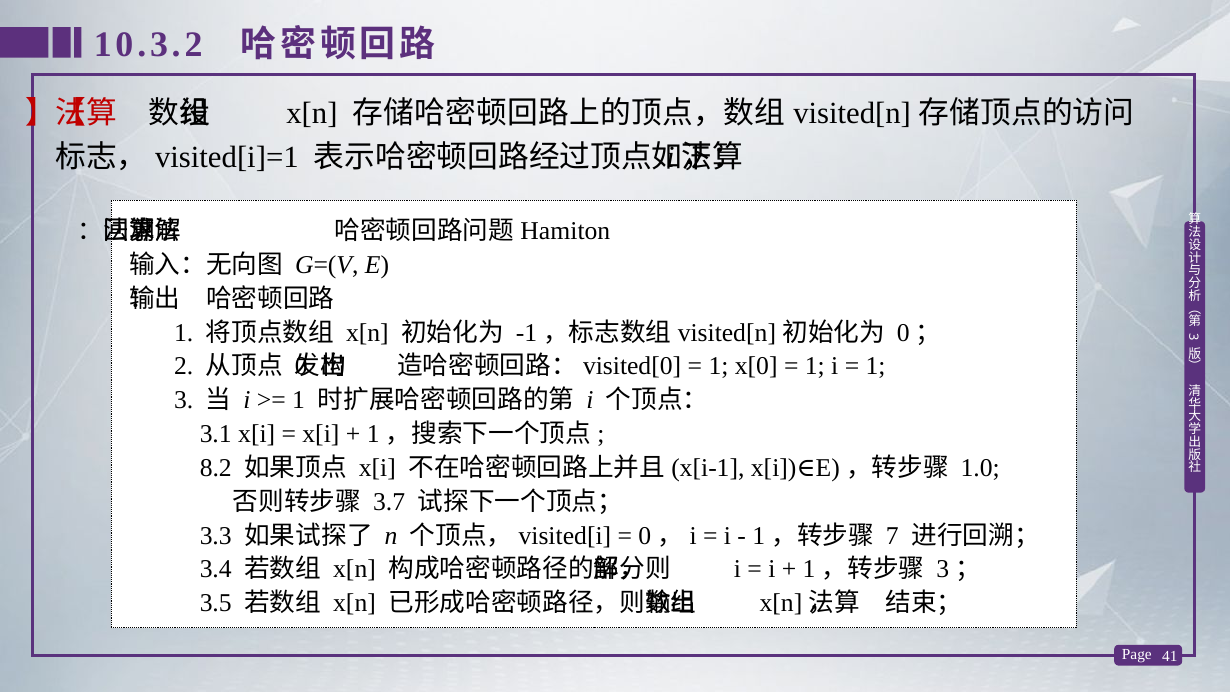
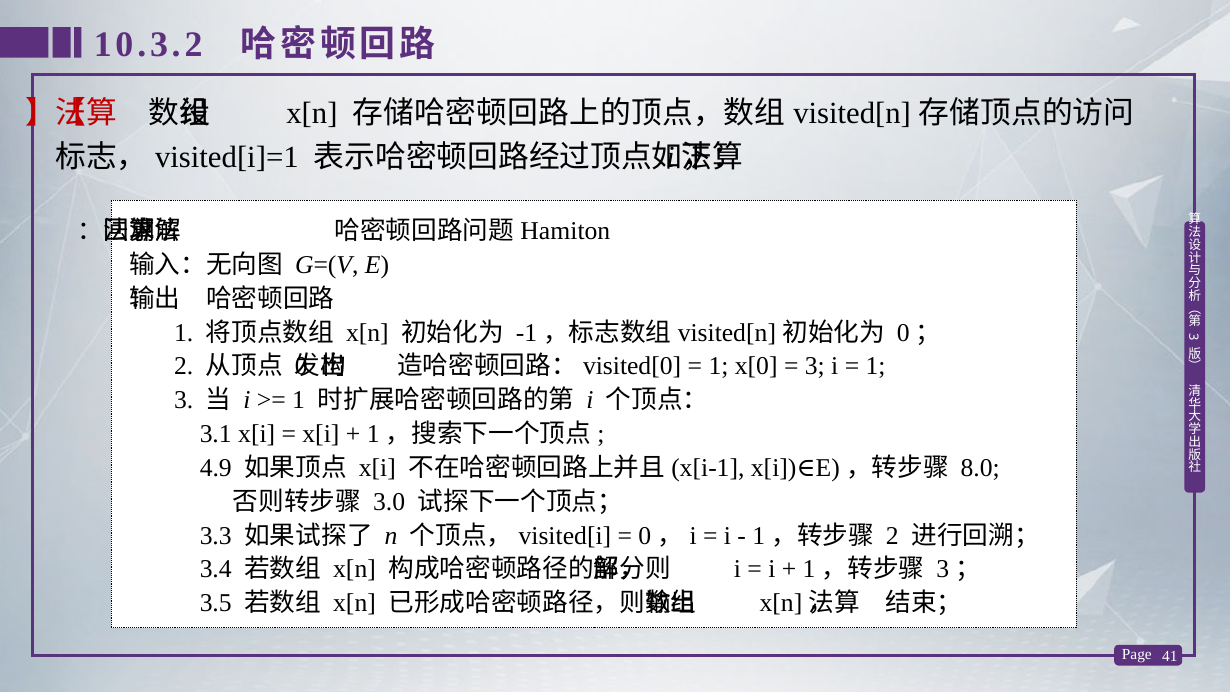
1 at (815, 366): 1 -> 3
8.2: 8.2 -> 4.9
1.0: 1.0 -> 8.0
3.7: 3.7 -> 3.0
7 at (892, 535): 7 -> 2
